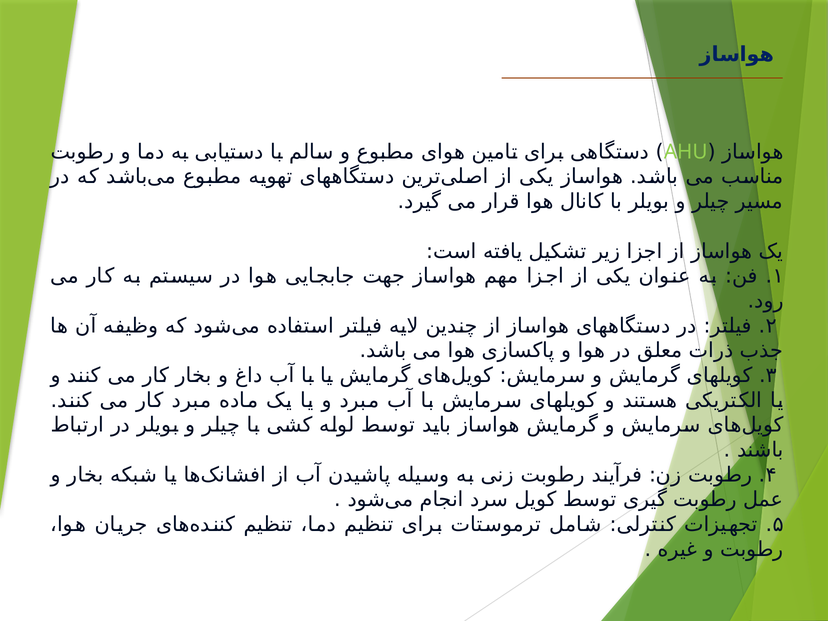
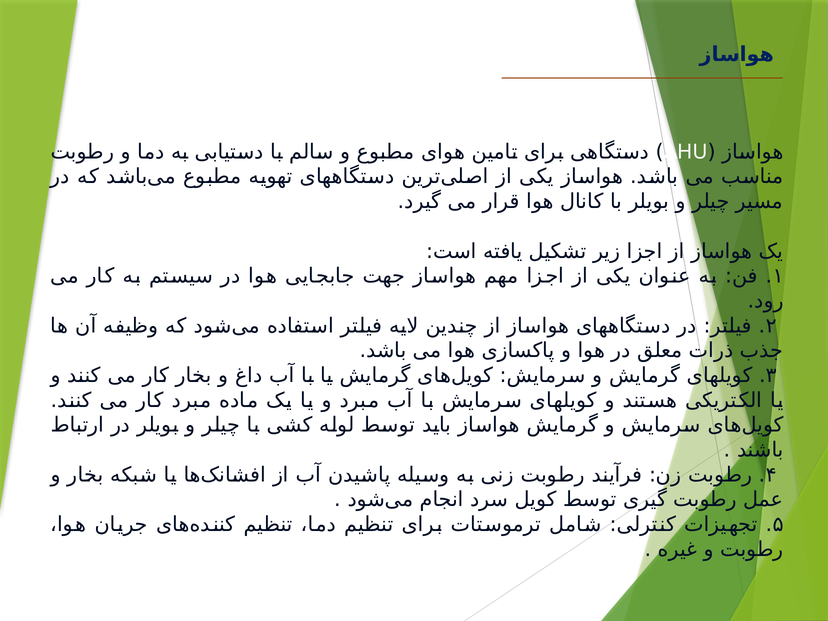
AHU colour: light green -> white
